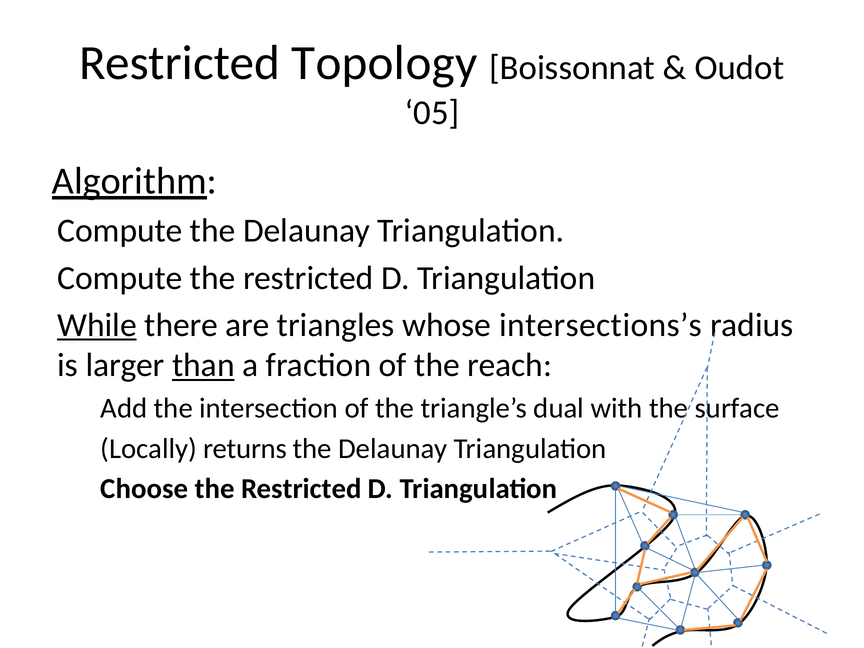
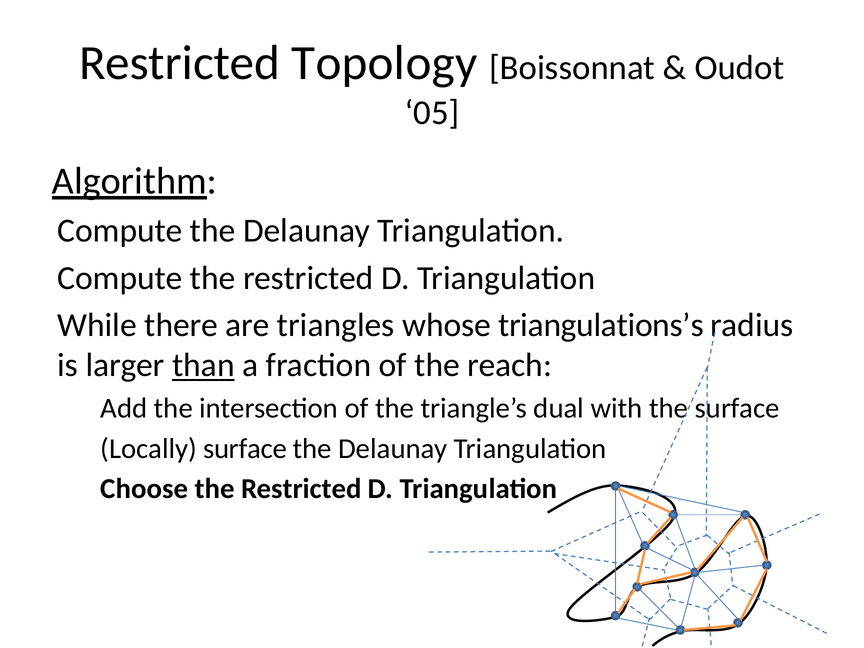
While underline: present -> none
intersections’s: intersections’s -> triangulations’s
Locally returns: returns -> surface
